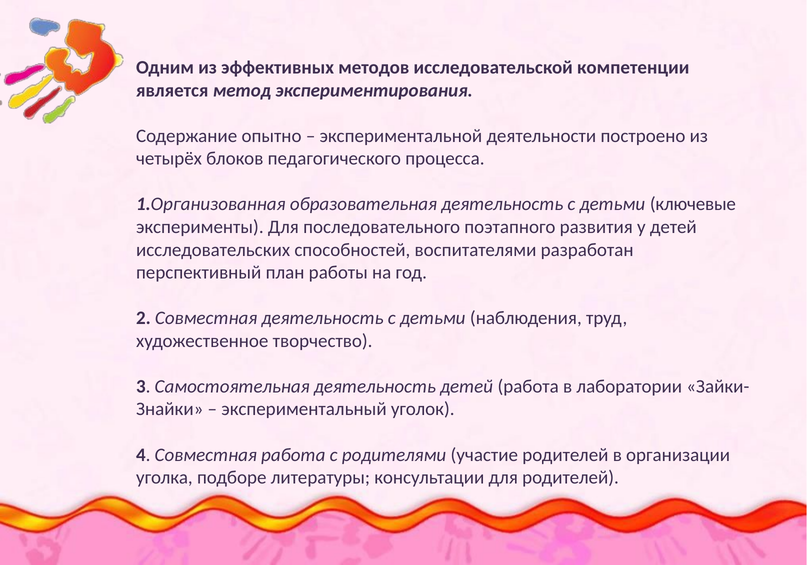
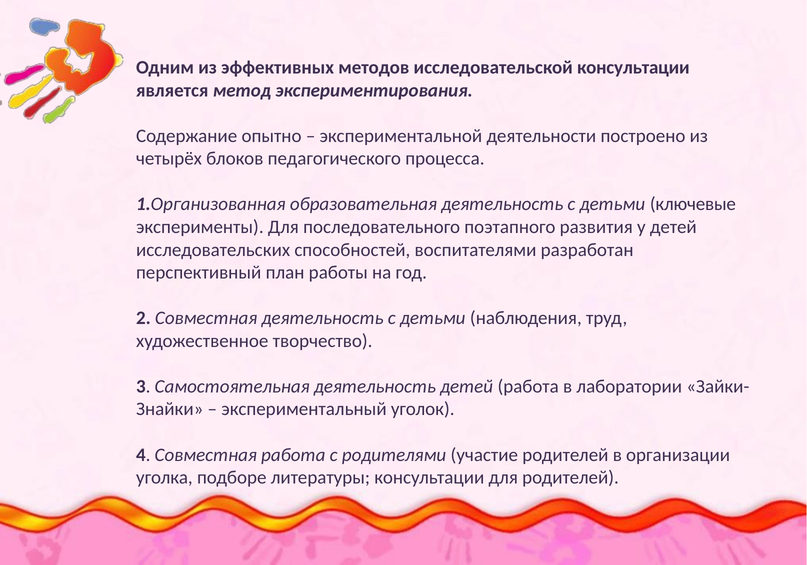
исследовательской компетенции: компетенции -> консультации
